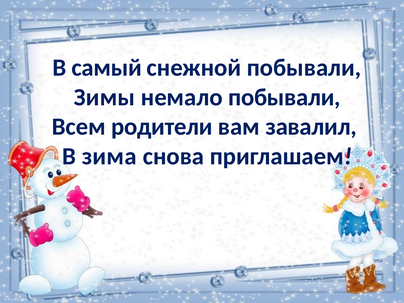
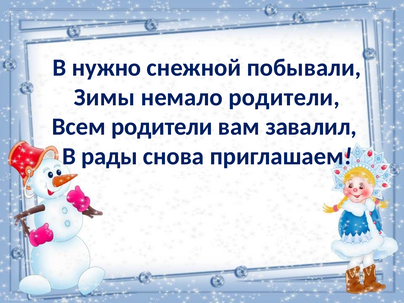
самый: самый -> нужно
немало побывали: побывали -> родители
зима: зима -> рады
